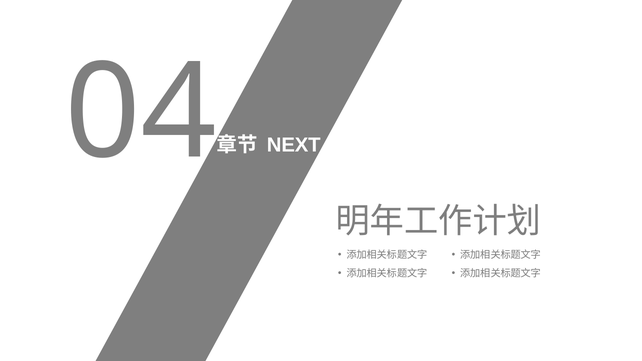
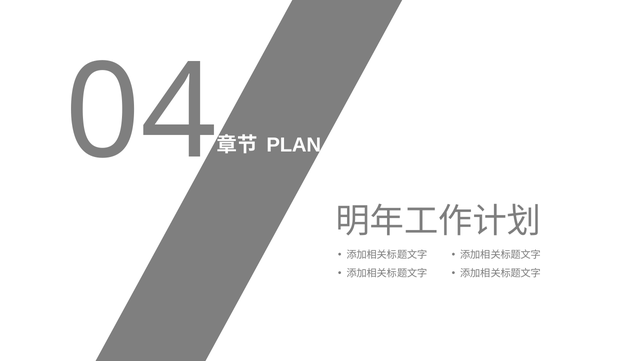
NEXT: NEXT -> PLAN
